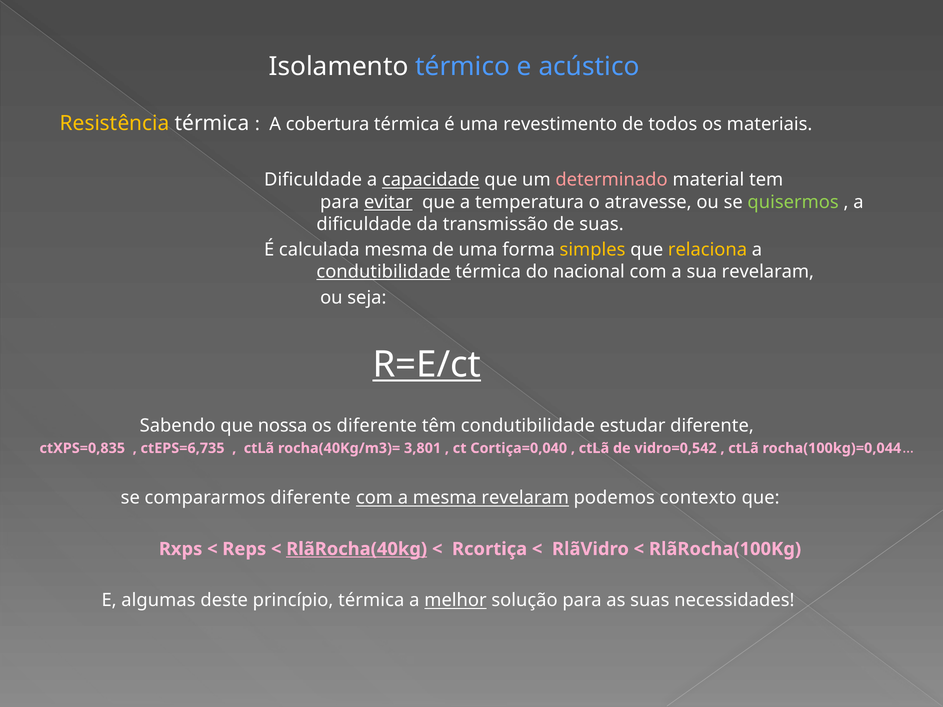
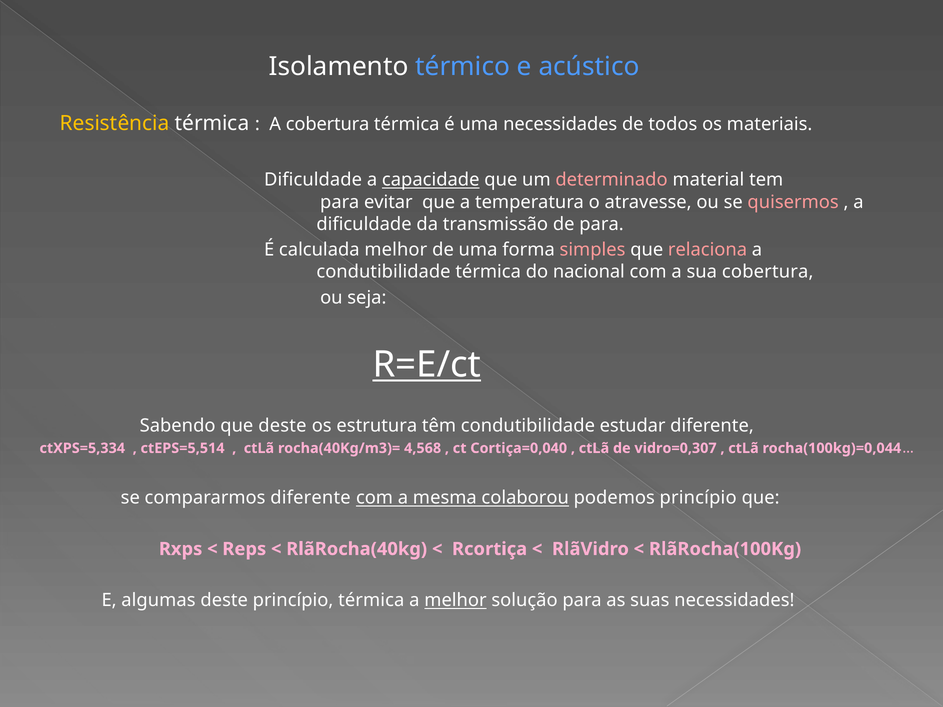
uma revestimento: revestimento -> necessidades
evitar underline: present -> none
quisermos colour: light green -> pink
de suas: suas -> para
calculada mesma: mesma -> melhor
simples colour: yellow -> pink
relaciona colour: yellow -> pink
condutibilidade at (383, 272) underline: present -> none
sua revelaram: revelaram -> cobertura
que nossa: nossa -> deste
os diferente: diferente -> estrutura
ctXPS=0,835: ctXPS=0,835 -> ctXPS=5,334
ctEPS=6,735: ctEPS=6,735 -> ctEPS=5,514
3,801: 3,801 -> 4,568
vidro=0,542: vidro=0,542 -> vidro=0,307
mesma revelaram: revelaram -> colaborou
podemos contexto: contexto -> princípio
RlãRocha(40kg underline: present -> none
